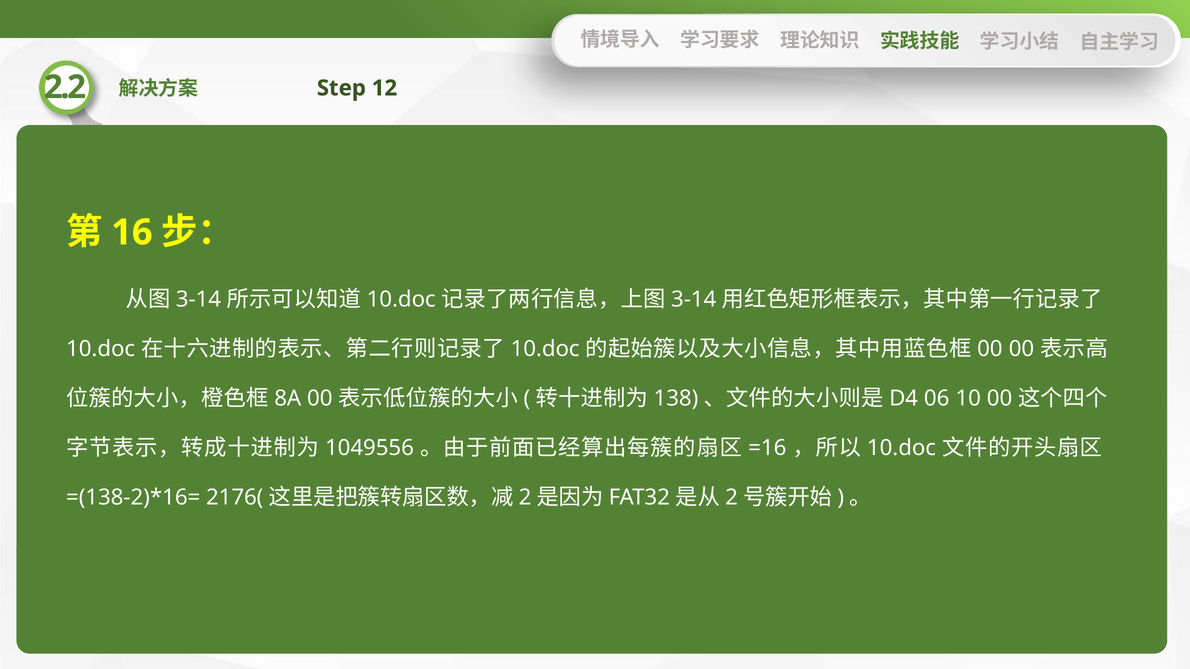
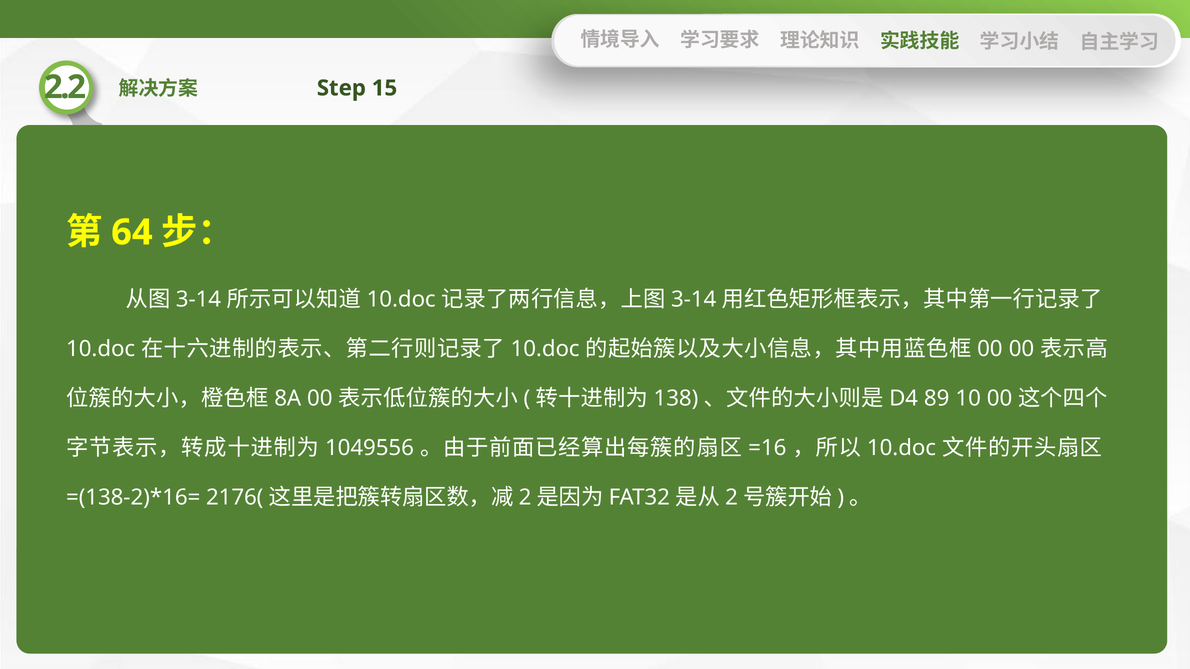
12: 12 -> 15
16: 16 -> 64
06: 06 -> 89
